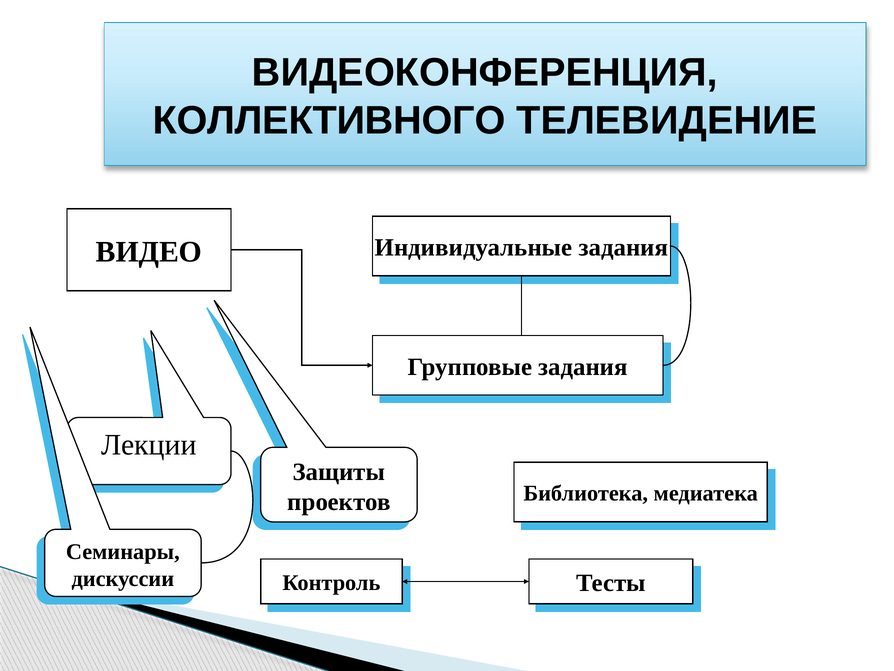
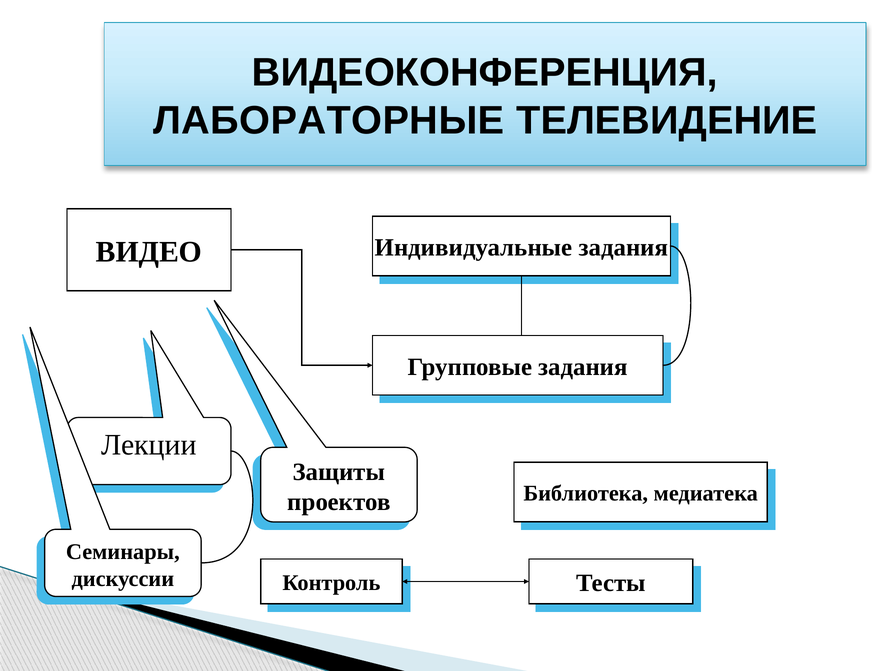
КОЛЛЕКТИВНОГО: КОЛЛЕКТИВНОГО -> ЛАБОРАТОРНЫЕ
